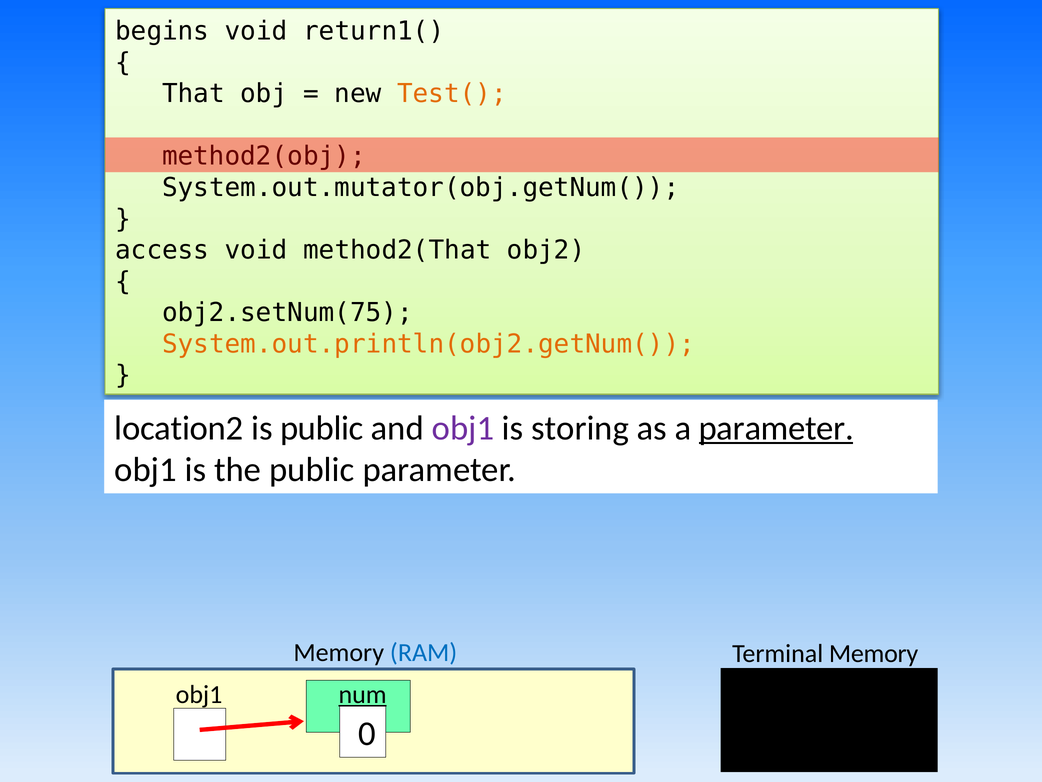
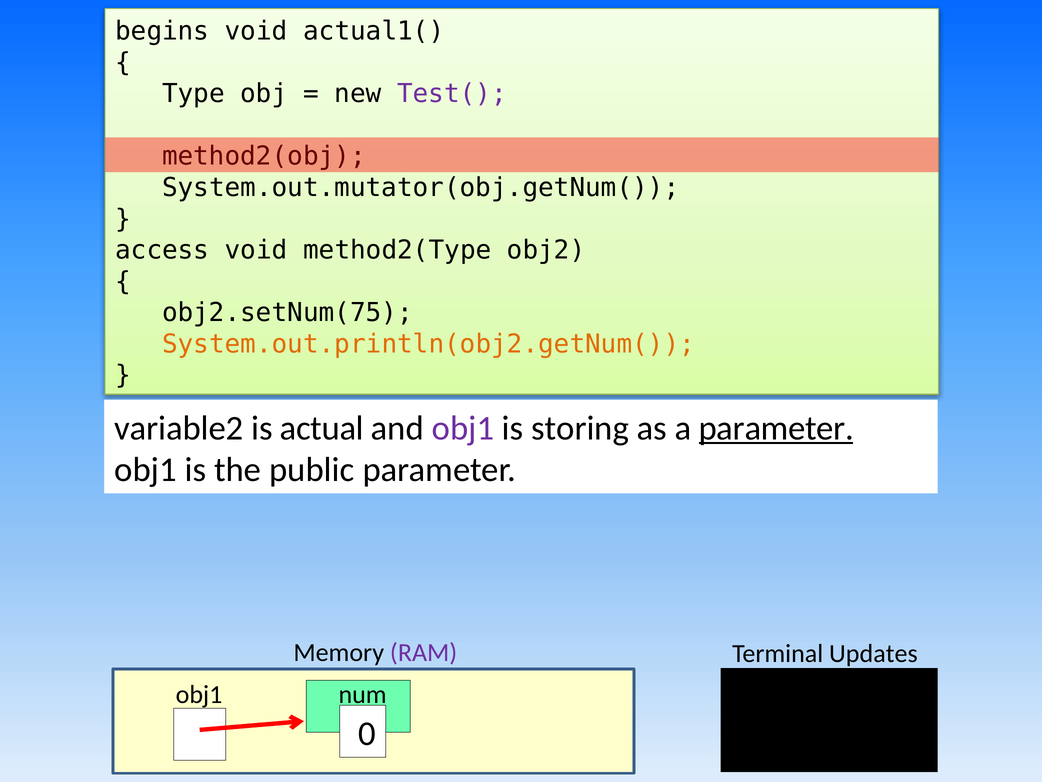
return1(: return1( -> actual1(
That: That -> Type
Test( colour: orange -> purple
method2(That: method2(That -> method2(Type
location2: location2 -> variable2
is public: public -> actual
RAM colour: blue -> purple
Terminal Memory: Memory -> Updates
num underline: present -> none
